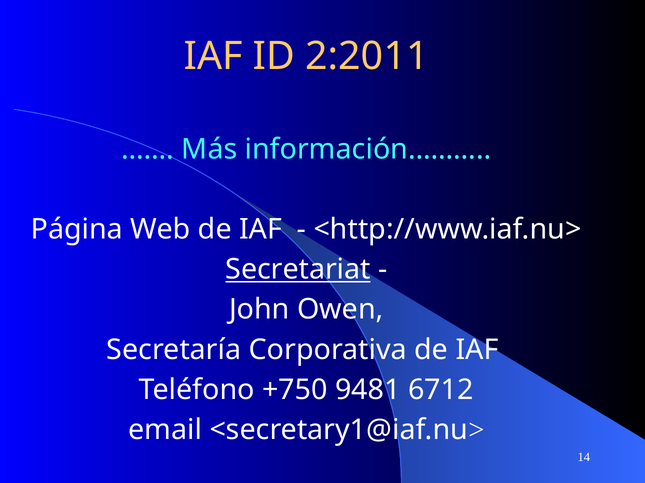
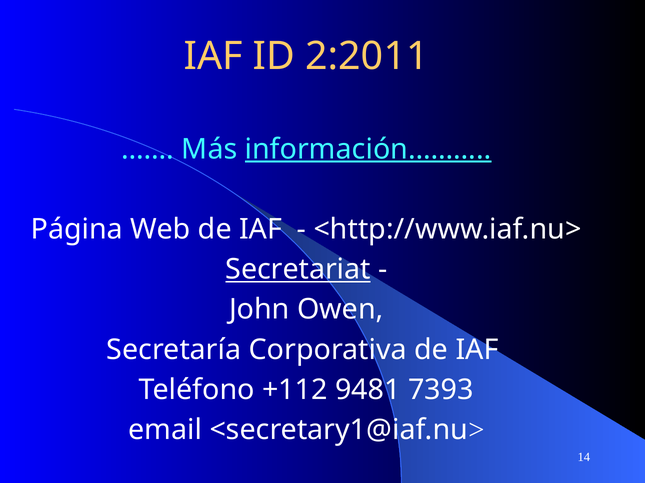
información……… underline: none -> present
+750: +750 -> +112
6712: 6712 -> 7393
